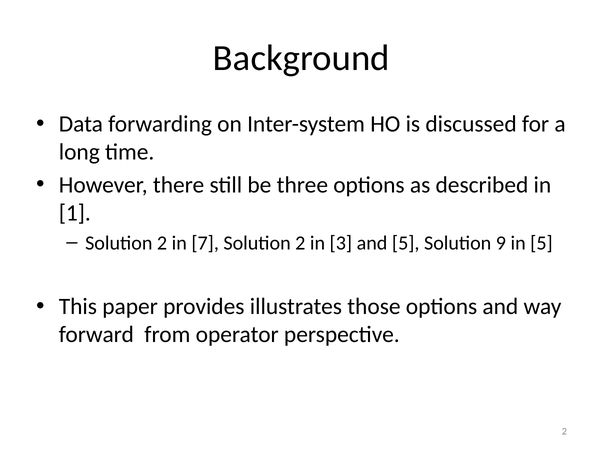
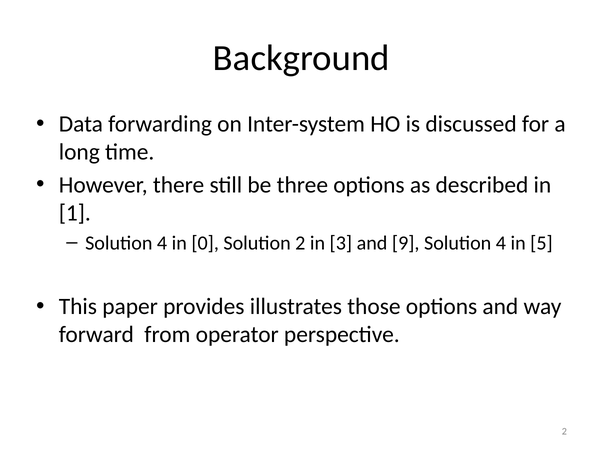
2 at (162, 243): 2 -> 4
7: 7 -> 0
and 5: 5 -> 9
9 at (501, 243): 9 -> 4
